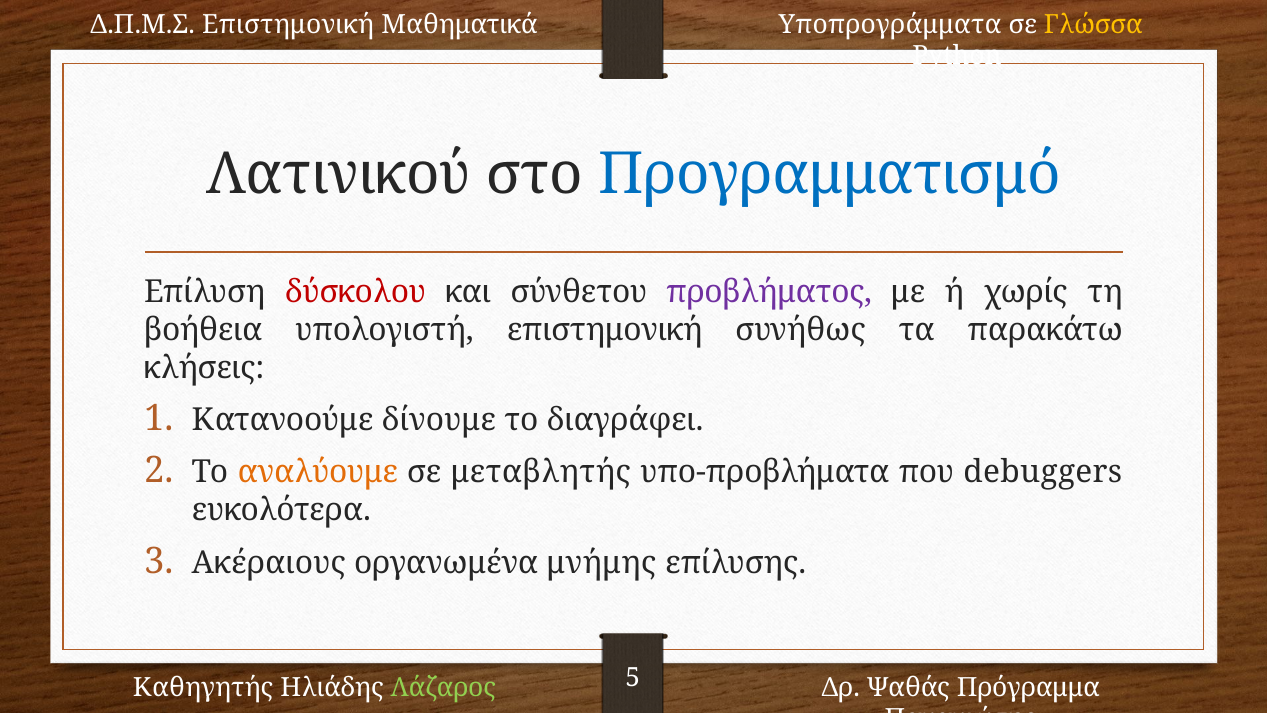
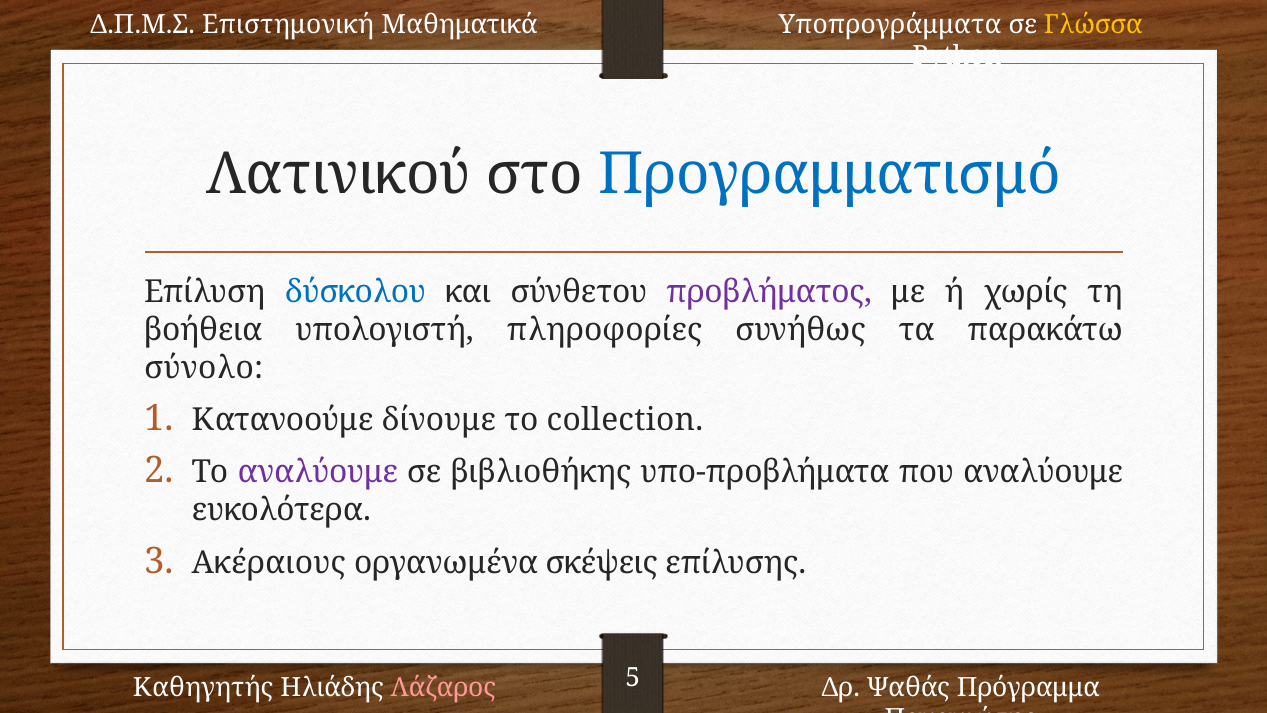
δύσκολου colour: red -> blue
υπολογιστή επιστημονική: επιστημονική -> πληροφορίες
κλήσεις: κλήσεις -> σύνολο
διαγράφει: διαγράφει -> collection
αναλύουμε at (318, 472) colour: orange -> purple
μεταβλητής: μεταβλητής -> βιβλιοθήκης
που debuggers: debuggers -> αναλύουμε
μνήμης: μνήμης -> σκέψεις
Λάζαρος colour: light green -> pink
